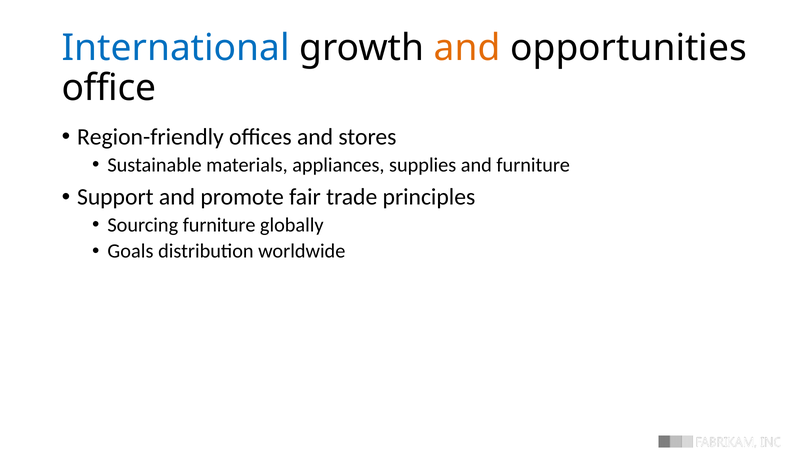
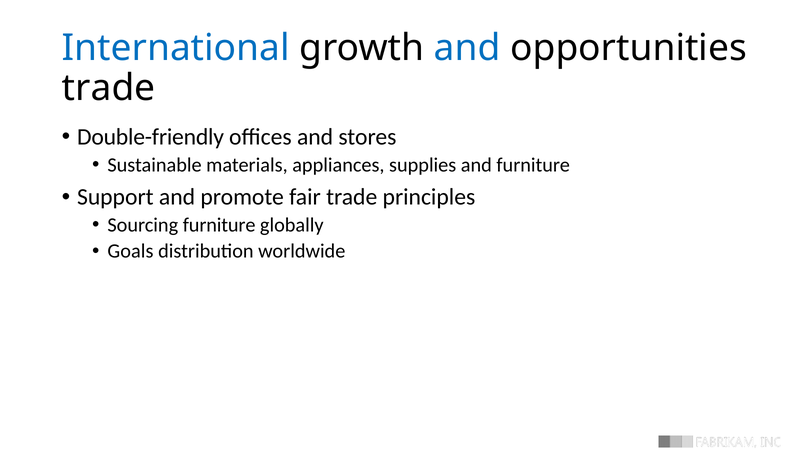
and at (467, 48) colour: orange -> blue
office at (109, 88): office -> trade
Region-friendly: Region-friendly -> Double-friendly
